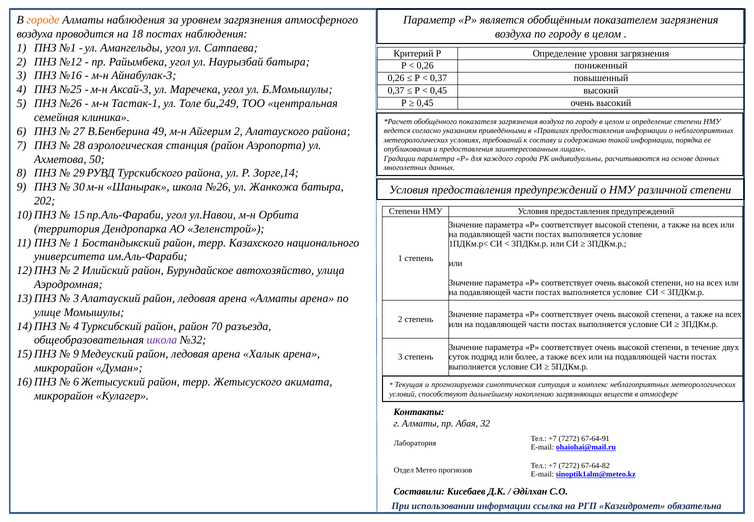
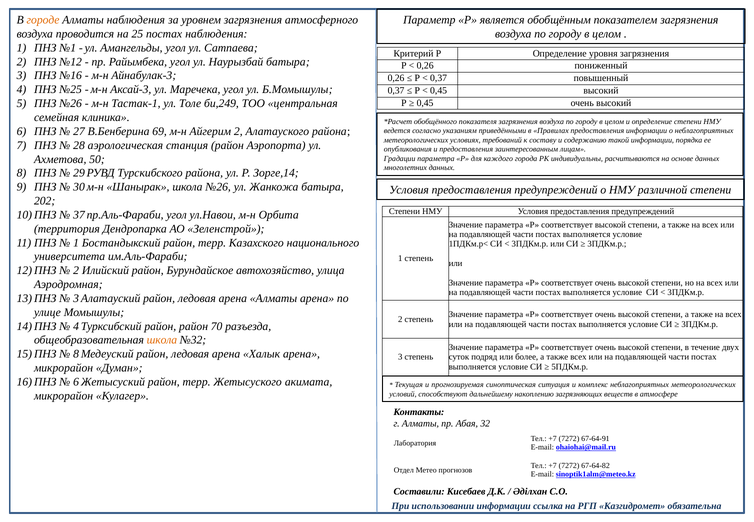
18: 18 -> 25
49: 49 -> 69
15: 15 -> 37
школа at (162, 340) colour: purple -> orange
9 at (76, 354): 9 -> 8
